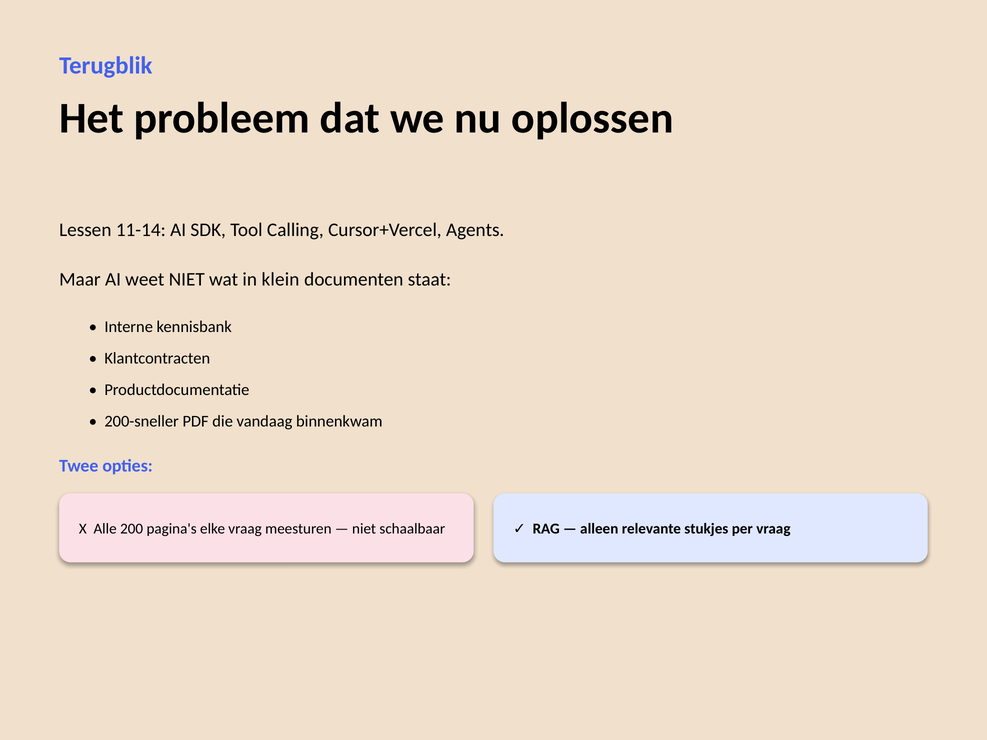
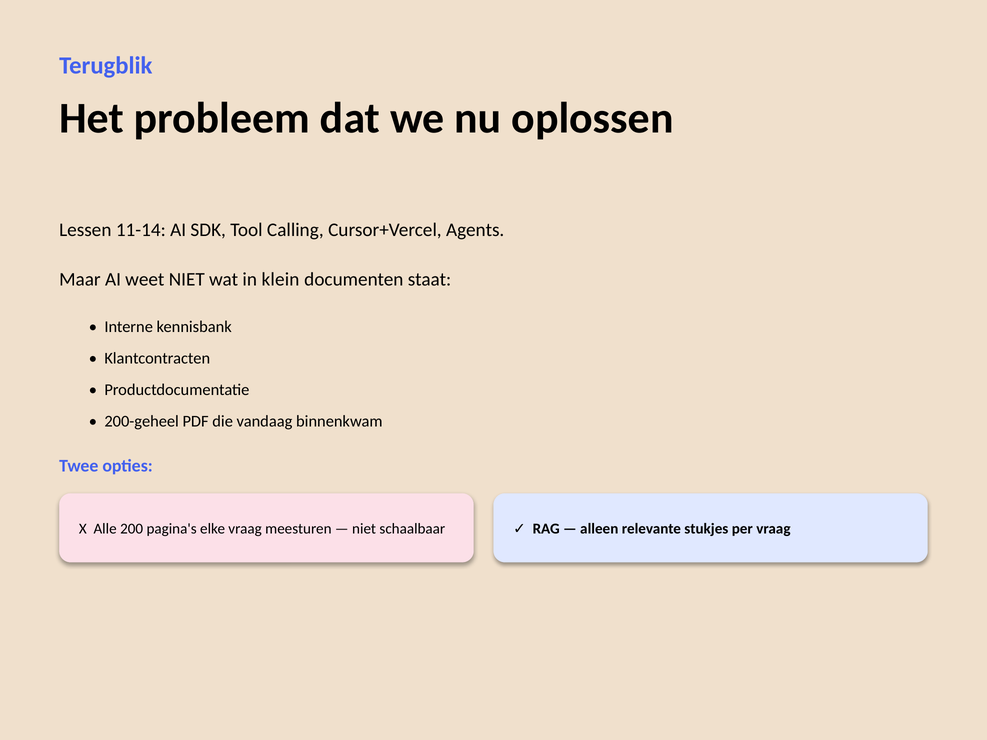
200-sneller: 200-sneller -> 200-geheel
